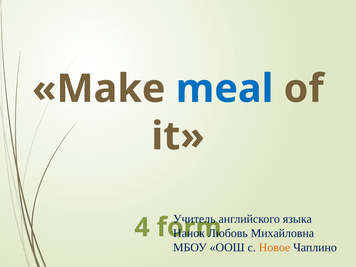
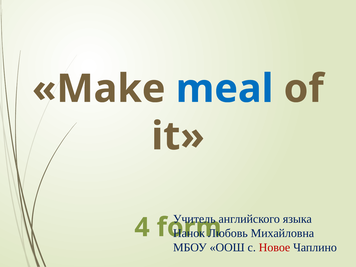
Новое colour: orange -> red
